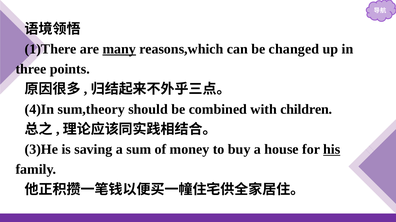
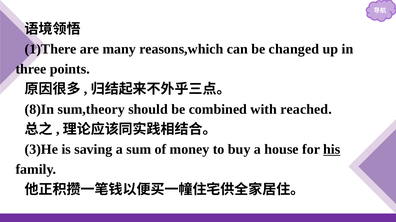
many underline: present -> none
4)In: 4)In -> 8)In
children: children -> reached
